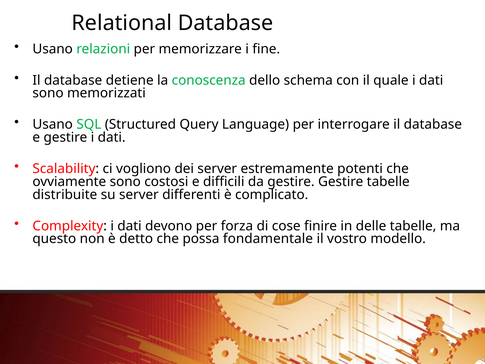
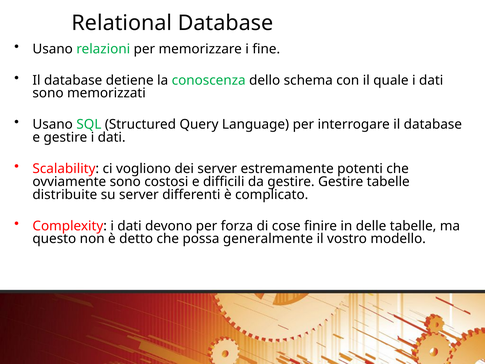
fondamentale: fondamentale -> generalmente
